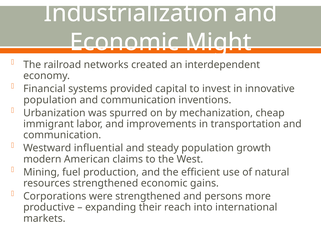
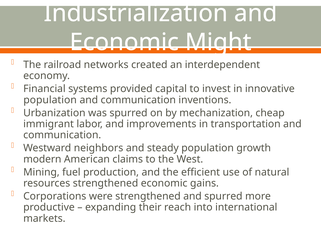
influential: influential -> neighbors
and persons: persons -> spurred
